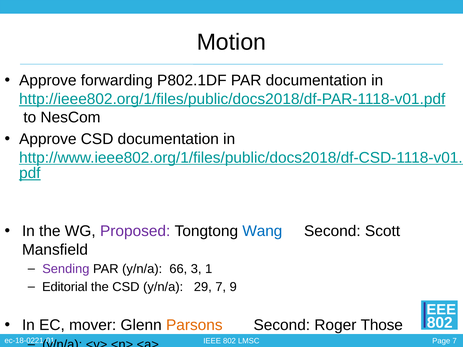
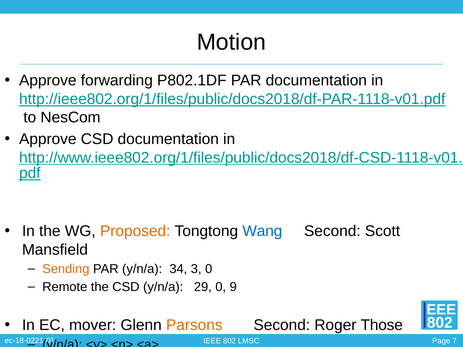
Proposed colour: purple -> orange
Sending colour: purple -> orange
66: 66 -> 34
3 1: 1 -> 0
Editorial: Editorial -> Remote
29 7: 7 -> 0
